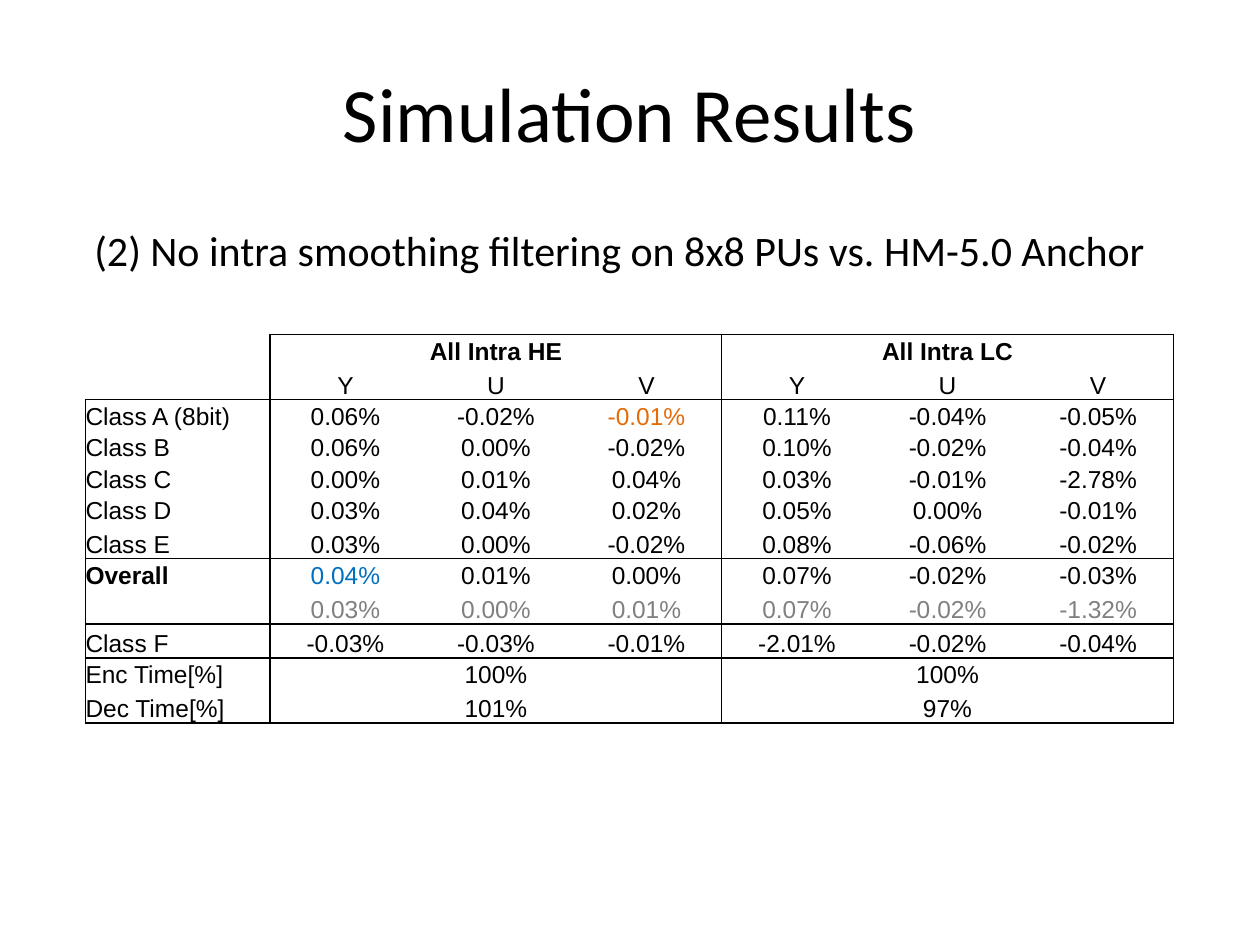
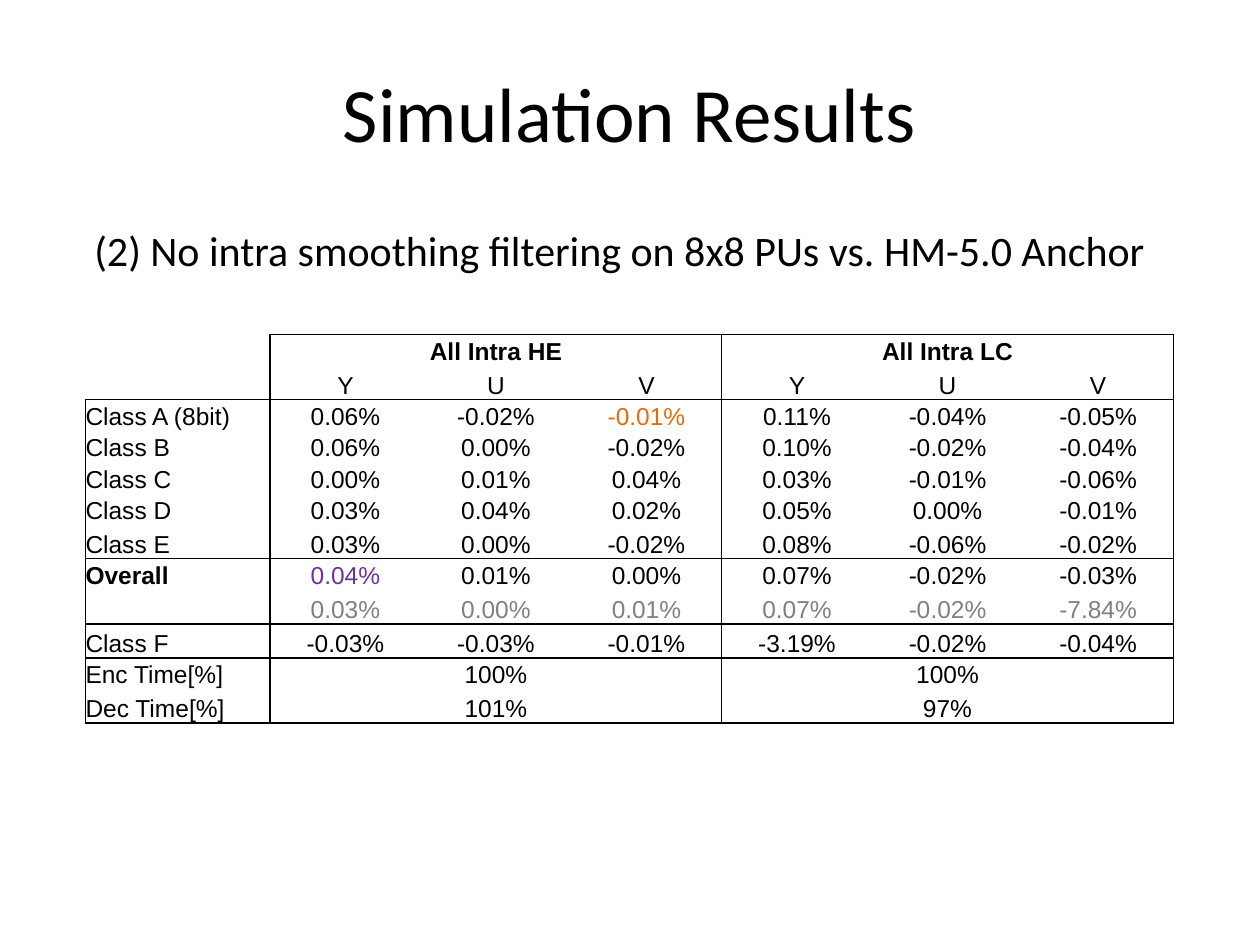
-0.01% -2.78%: -2.78% -> -0.06%
0.04% at (345, 577) colour: blue -> purple
-1.32%: -1.32% -> -7.84%
-2.01%: -2.01% -> -3.19%
